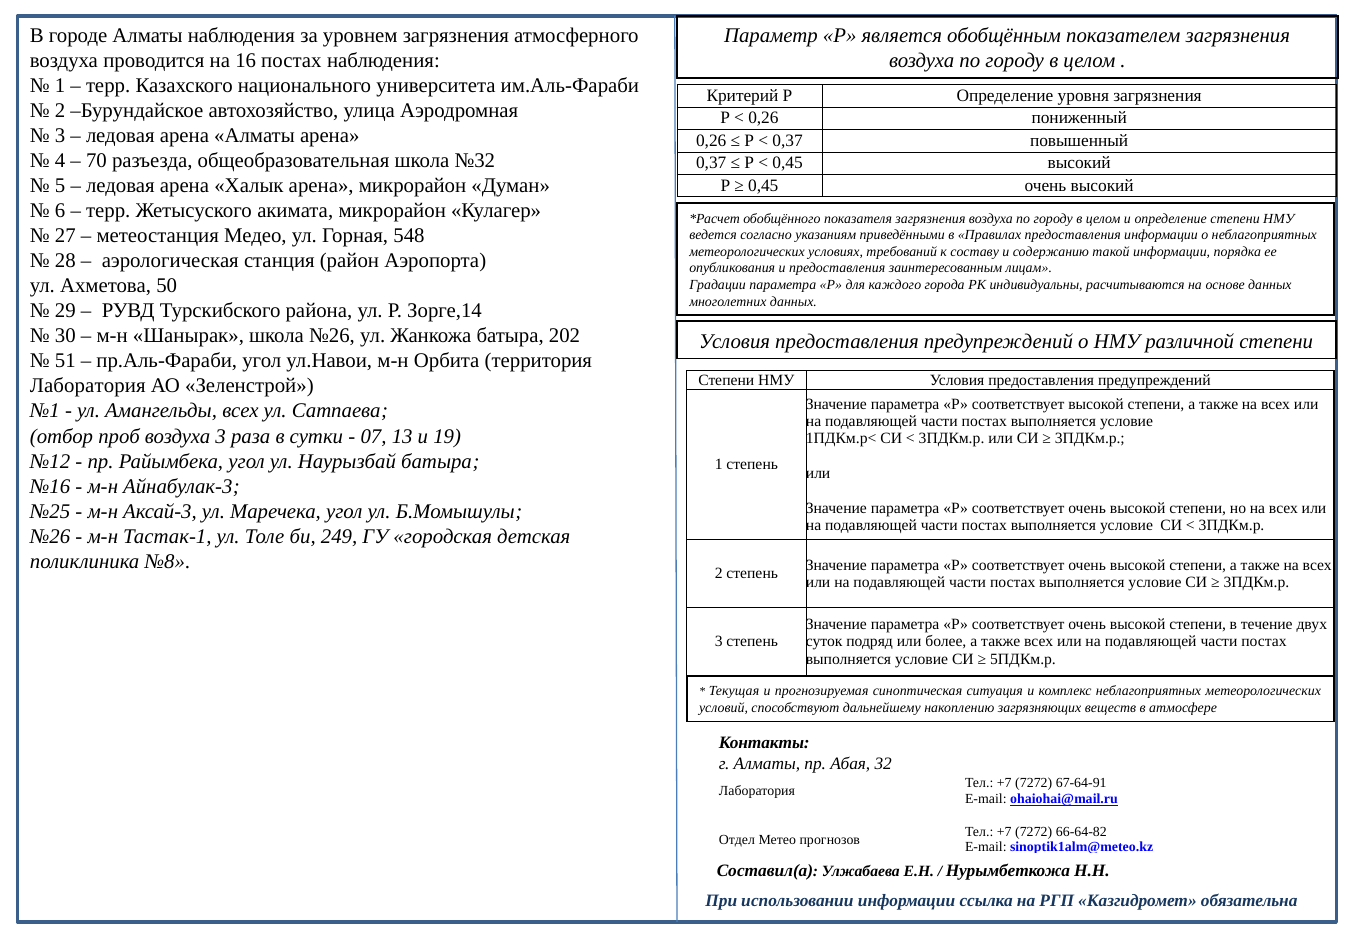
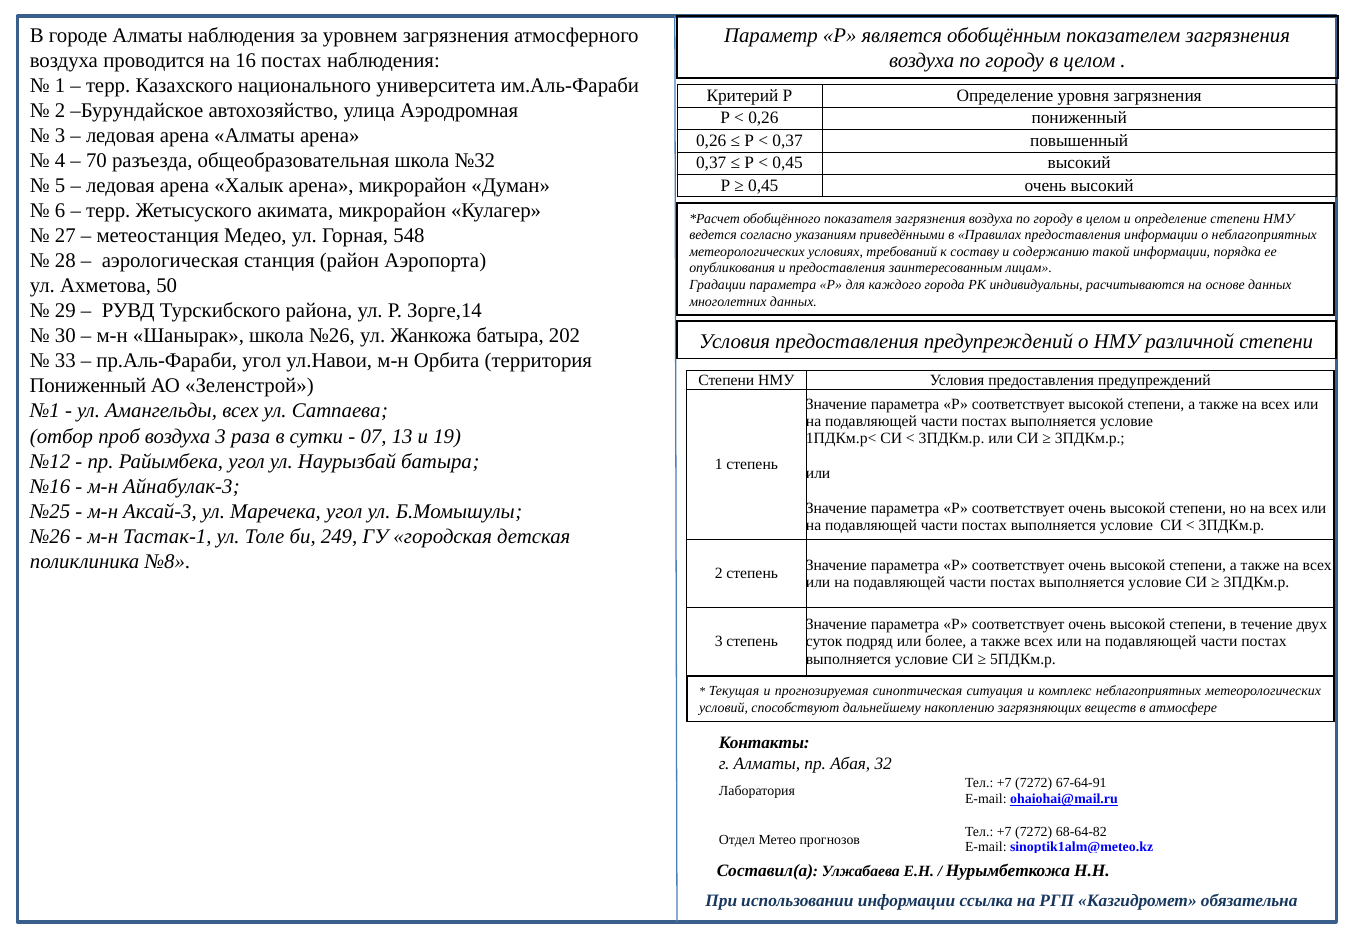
51: 51 -> 33
Лаборатория at (88, 386): Лаборатория -> Пониженный
66-64-82: 66-64-82 -> 68-64-82
